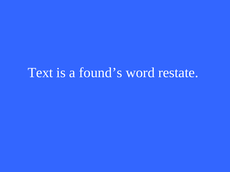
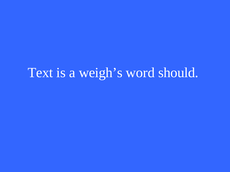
found’s: found’s -> weigh’s
restate: restate -> should
